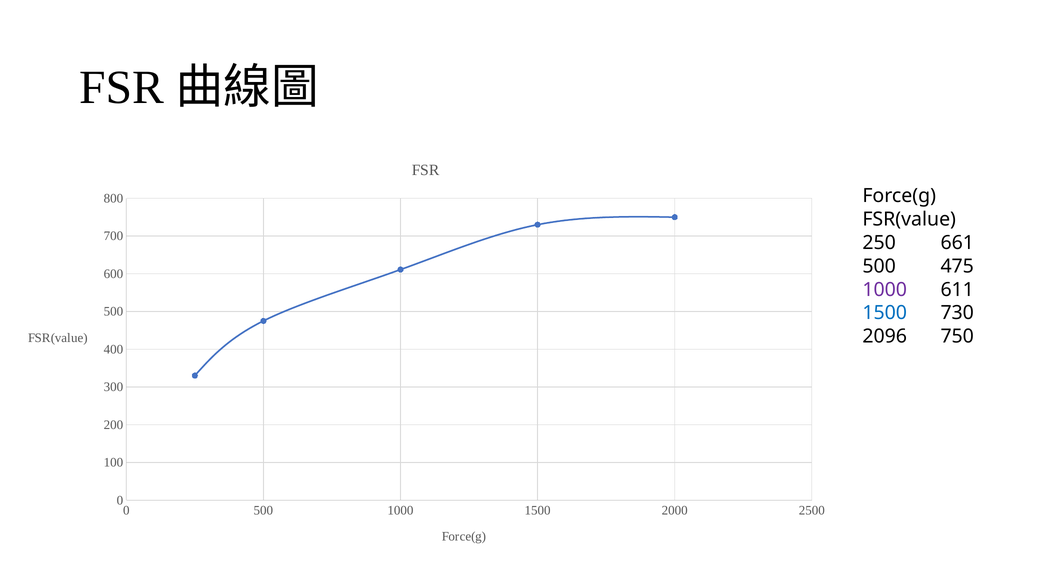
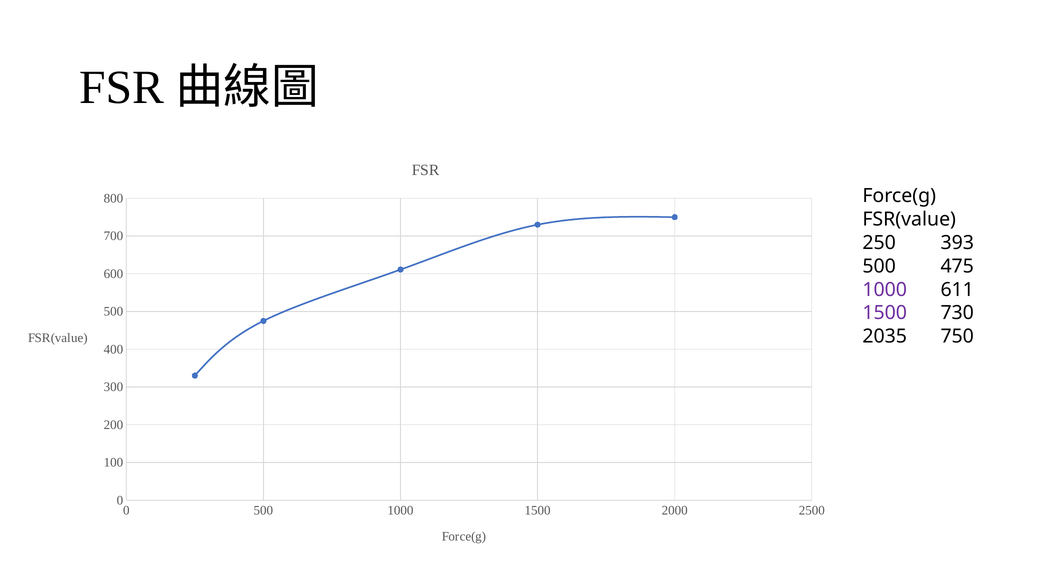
661: 661 -> 393
1500 at (885, 313) colour: blue -> purple
2096: 2096 -> 2035
